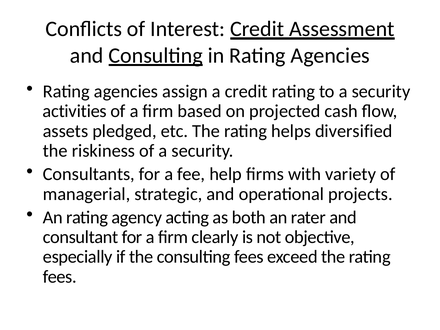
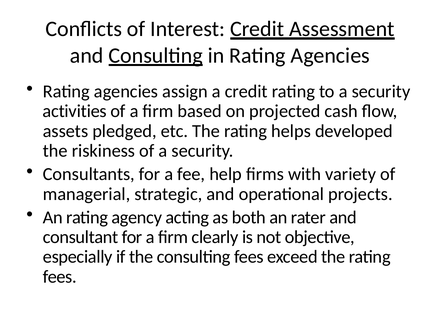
diversified: diversified -> developed
